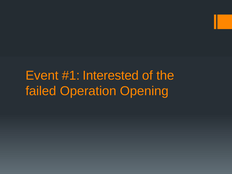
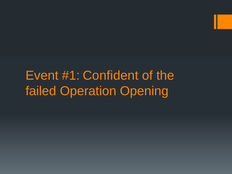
Interested: Interested -> Confident
